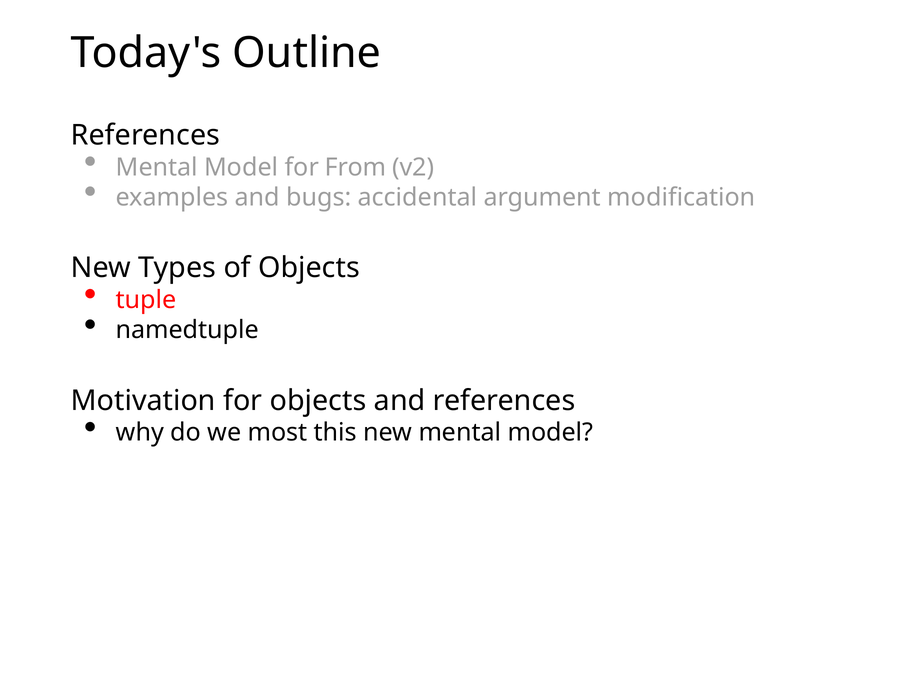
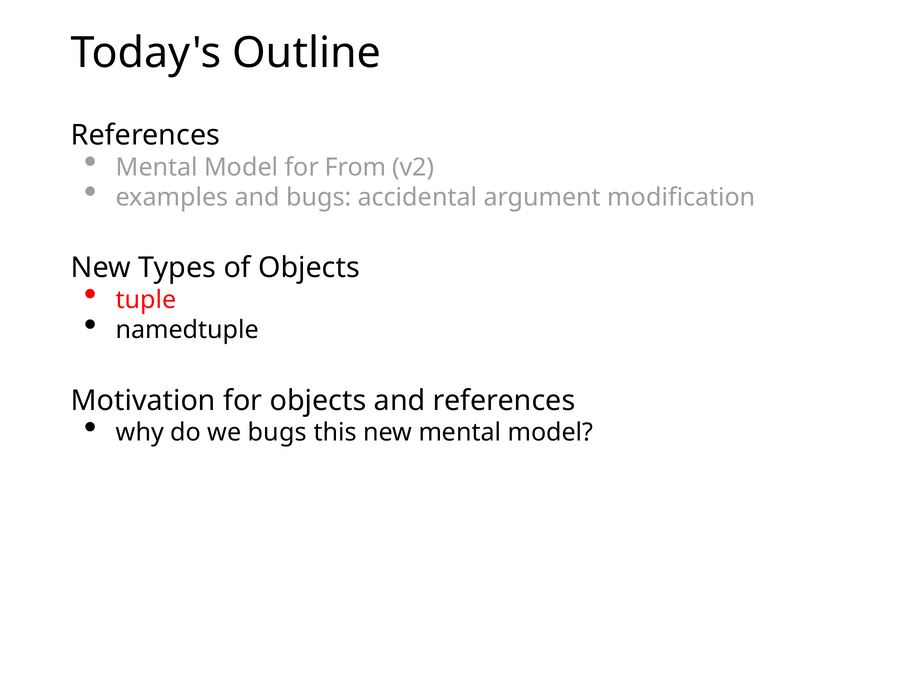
we most: most -> bugs
